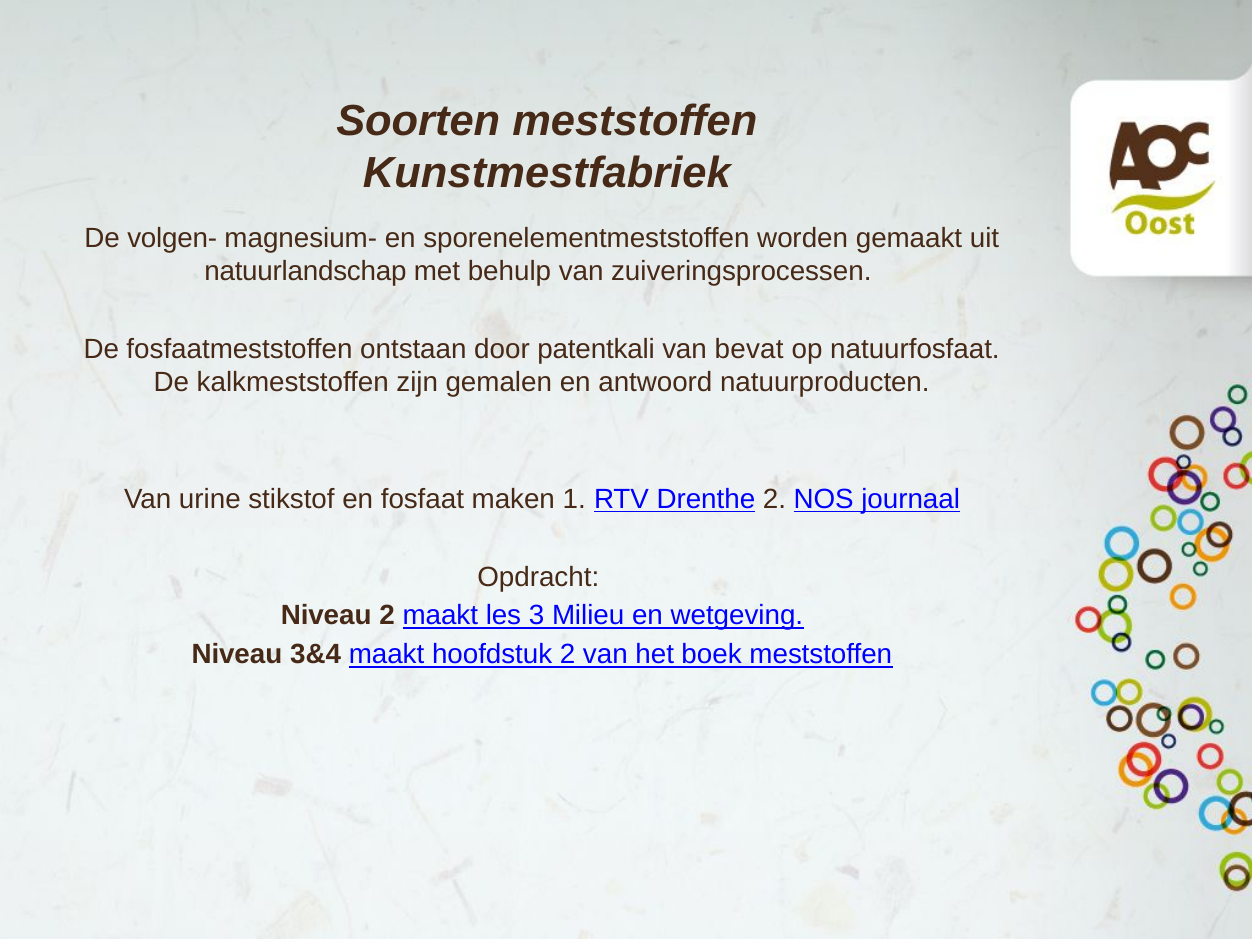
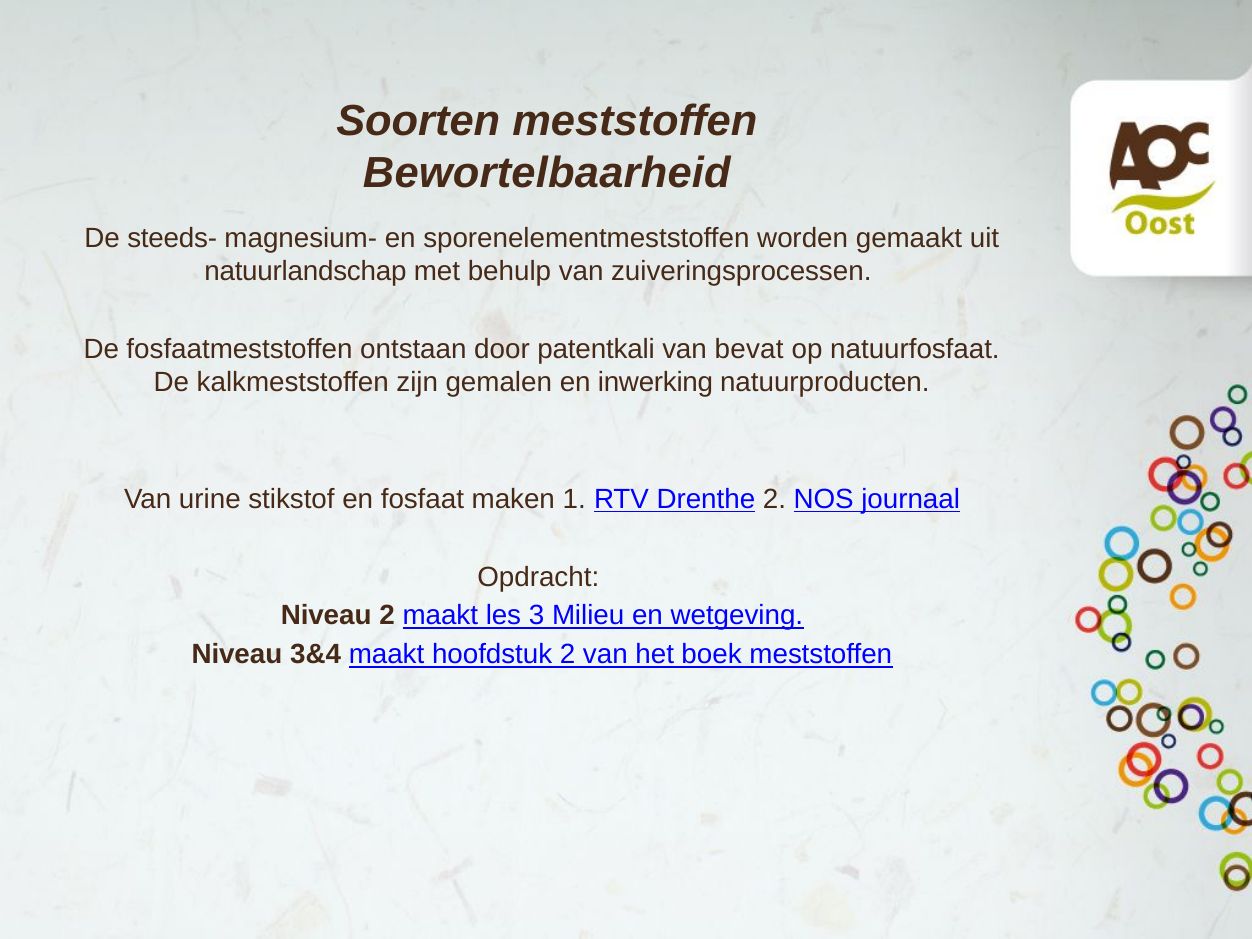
Kunstmestfabriek: Kunstmestfabriek -> Bewortelbaarheid
volgen-: volgen- -> steeds-
antwoord: antwoord -> inwerking
